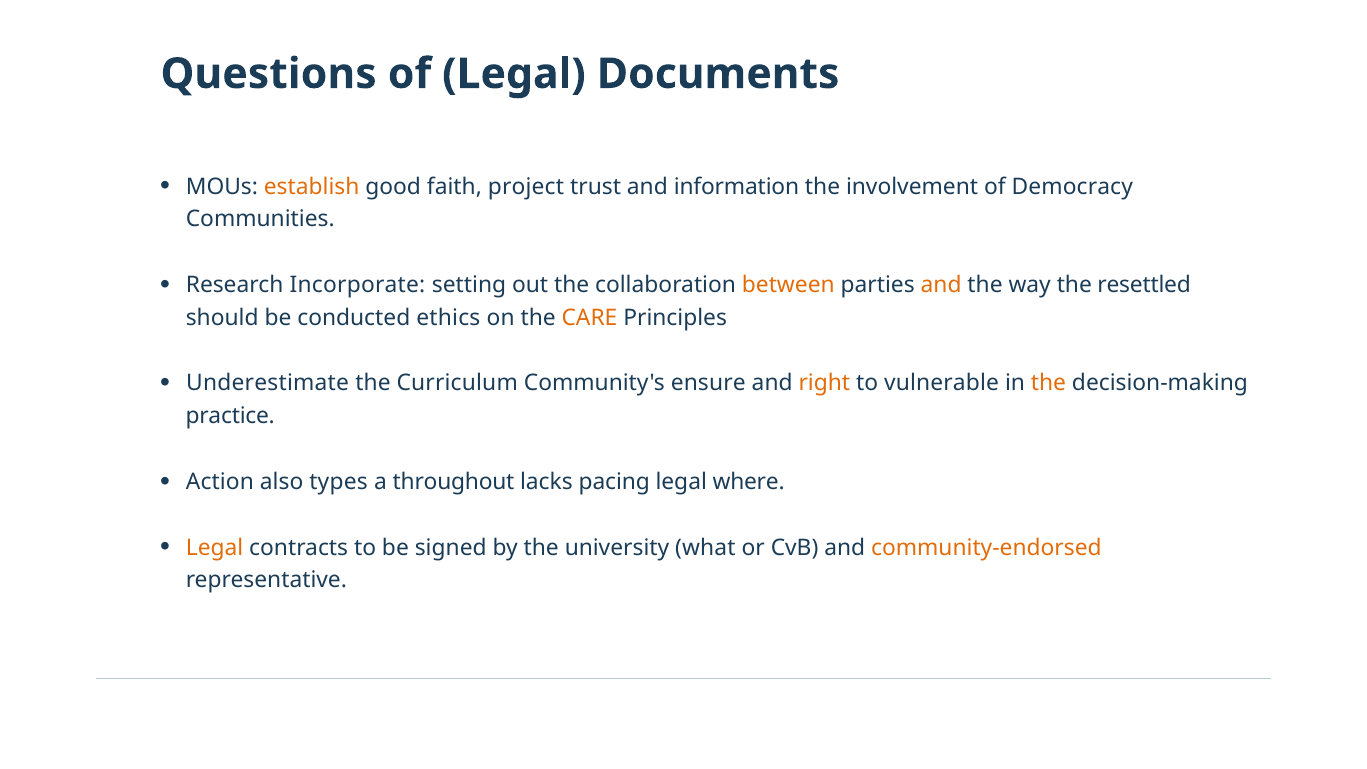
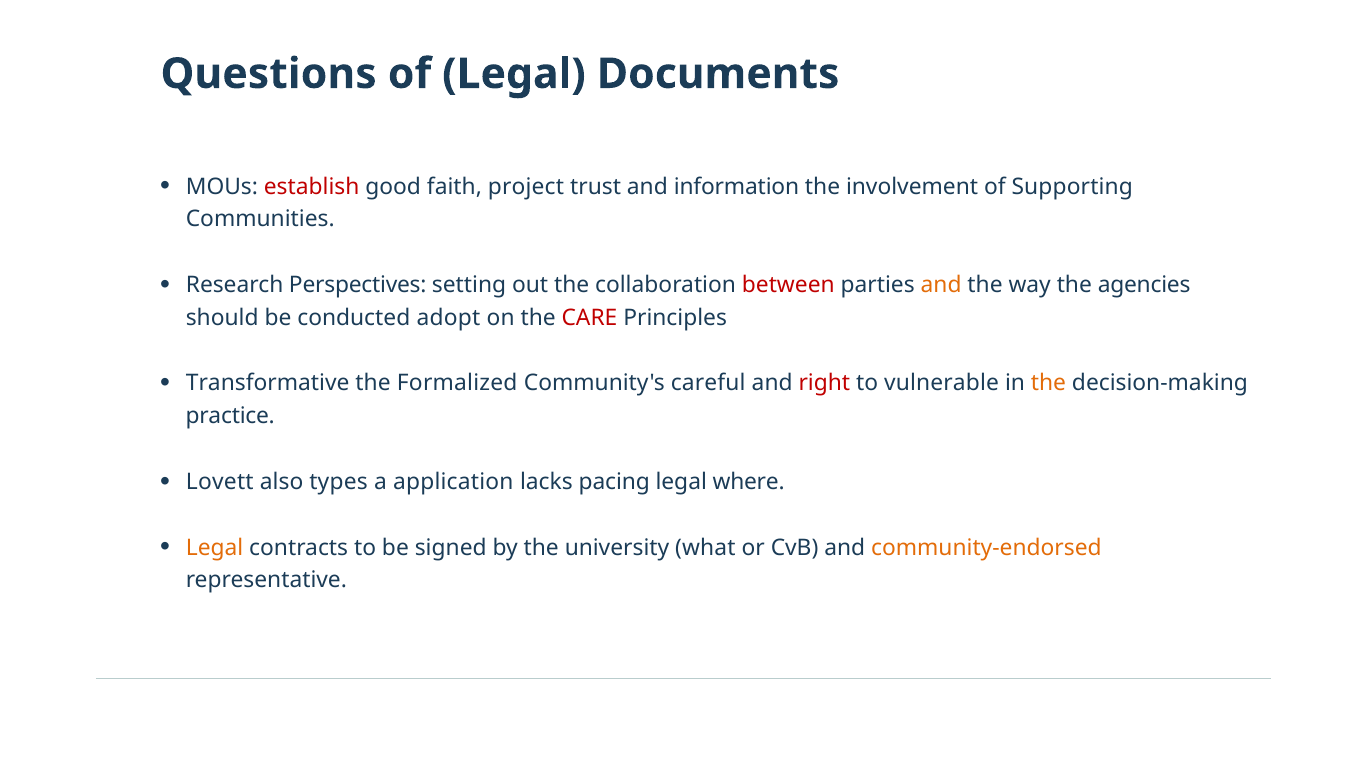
establish colour: orange -> red
Democracy: Democracy -> Supporting
Incorporate: Incorporate -> Perspectives
between colour: orange -> red
resettled: resettled -> agencies
ethics: ethics -> adopt
CARE colour: orange -> red
Underestimate: Underestimate -> Transformative
Curriculum: Curriculum -> Formalized
ensure: ensure -> careful
right colour: orange -> red
Action: Action -> Lovett
throughout: throughout -> application
